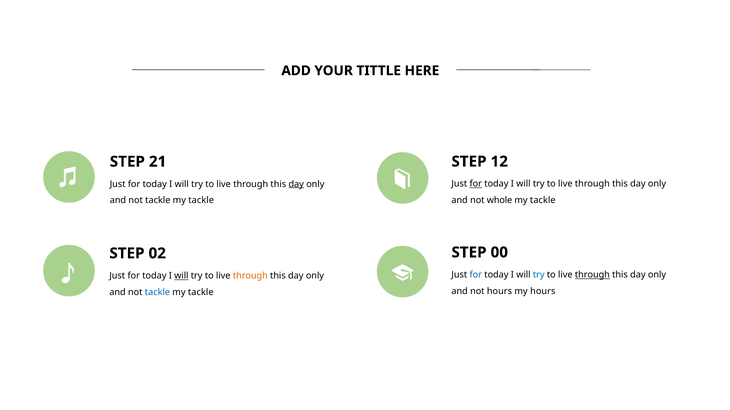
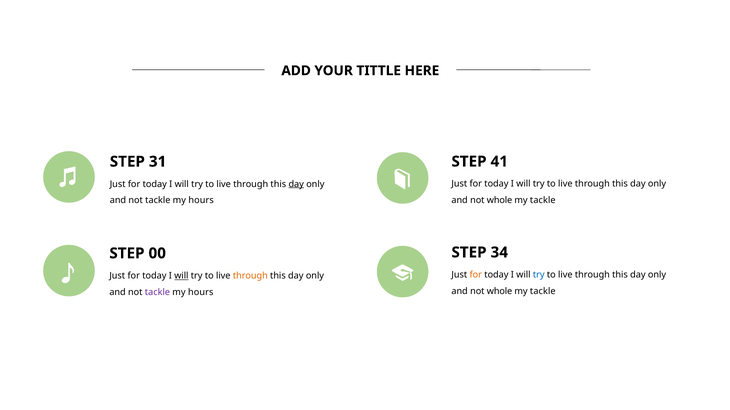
12: 12 -> 41
21: 21 -> 31
for at (476, 184) underline: present -> none
tackle at (201, 201): tackle -> hours
00: 00 -> 34
02: 02 -> 00
for at (476, 275) colour: blue -> orange
through at (592, 275) underline: present -> none
hours at (499, 292): hours -> whole
hours at (543, 292): hours -> tackle
tackle at (157, 293) colour: blue -> purple
tackle at (201, 293): tackle -> hours
